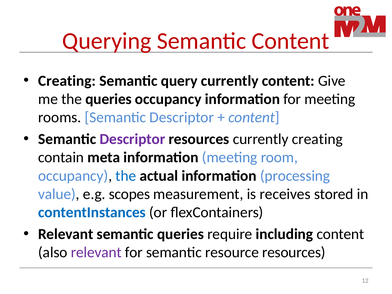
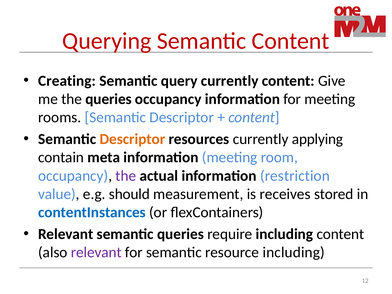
Descriptor at (132, 139) colour: purple -> orange
currently creating: creating -> applying
the at (126, 176) colour: blue -> purple
processing: processing -> restriction
scopes: scopes -> should
resource resources: resources -> including
